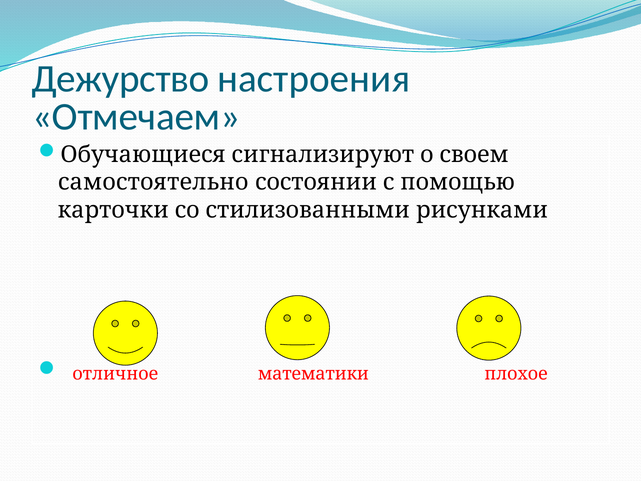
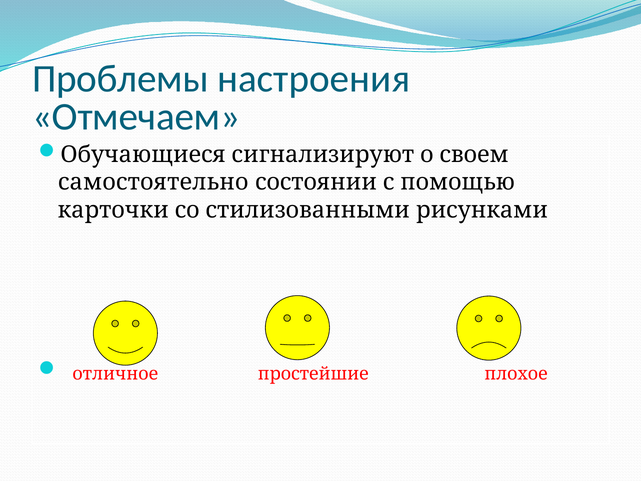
Дежурство: Дежурство -> Проблемы
математики: математики -> простейшие
